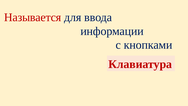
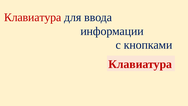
Называется at (33, 17): Называется -> Клавиатура
